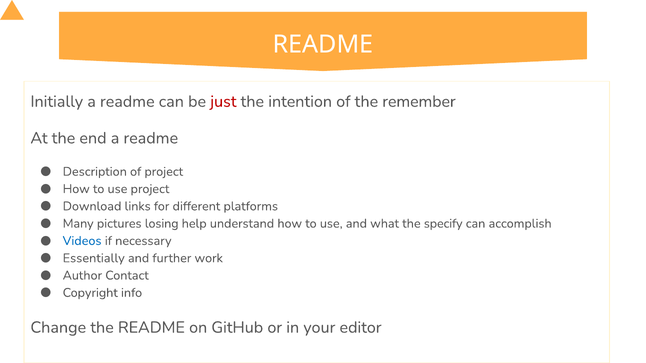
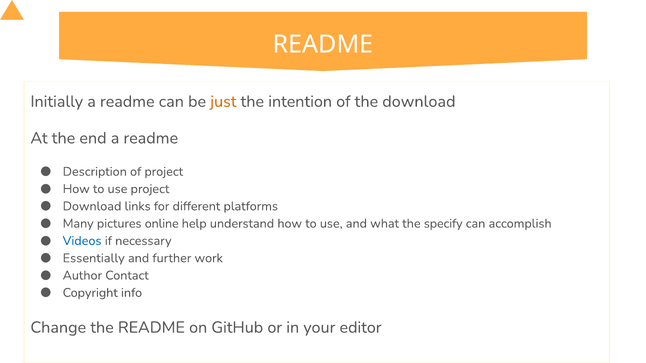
just colour: red -> orange
the remember: remember -> download
losing: losing -> online
